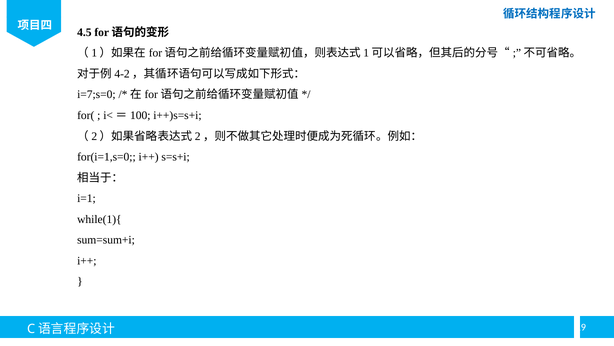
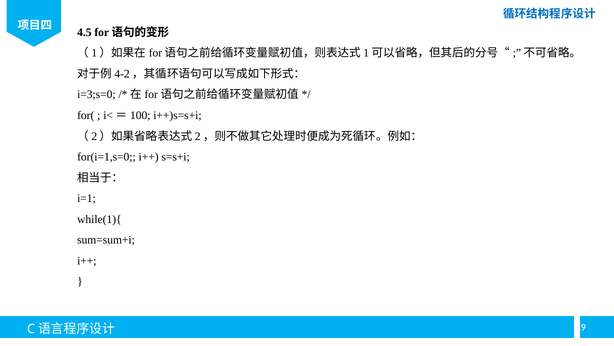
i=7;s=0: i=7;s=0 -> i=3;s=0
